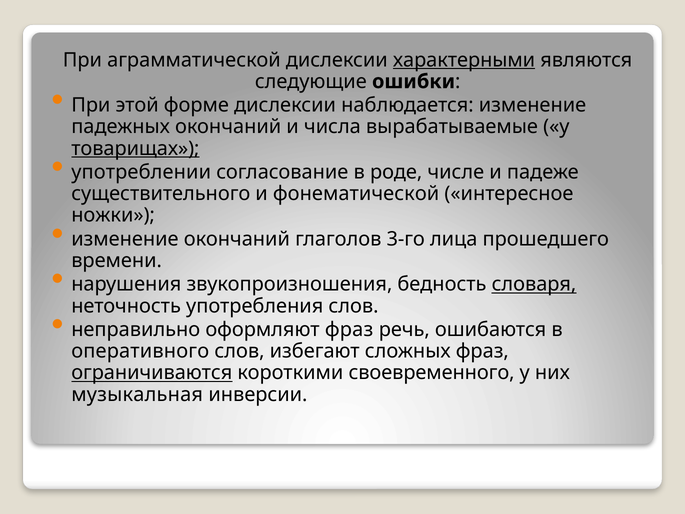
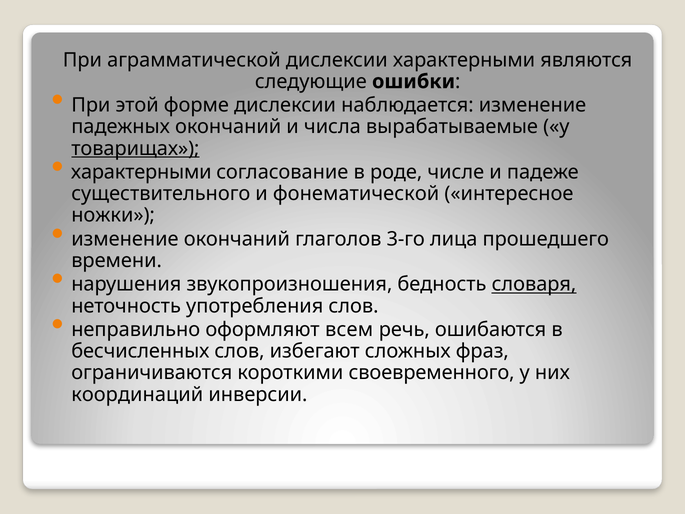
характерными at (464, 60) underline: present -> none
употреблении at (141, 172): употреблении -> характерными
оформляют фраз: фраз -> всем
оперативного: оперативного -> бесчисленных
ограничиваются underline: present -> none
музыкальная: музыкальная -> координаций
